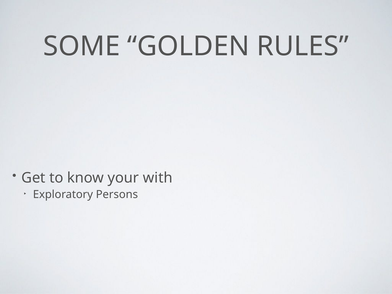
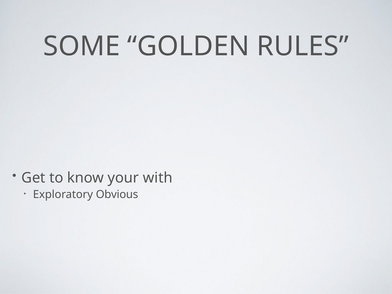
Persons: Persons -> Obvious
